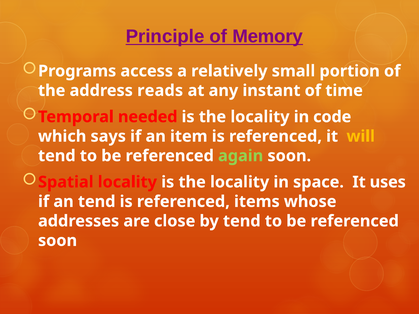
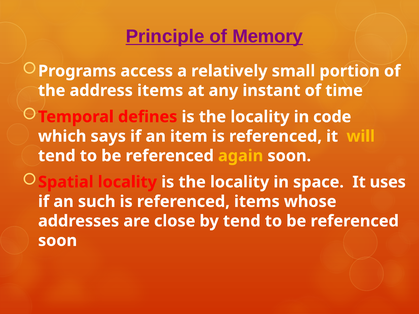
address reads: reads -> items
needed: needed -> defines
again colour: light green -> yellow
an tend: tend -> such
